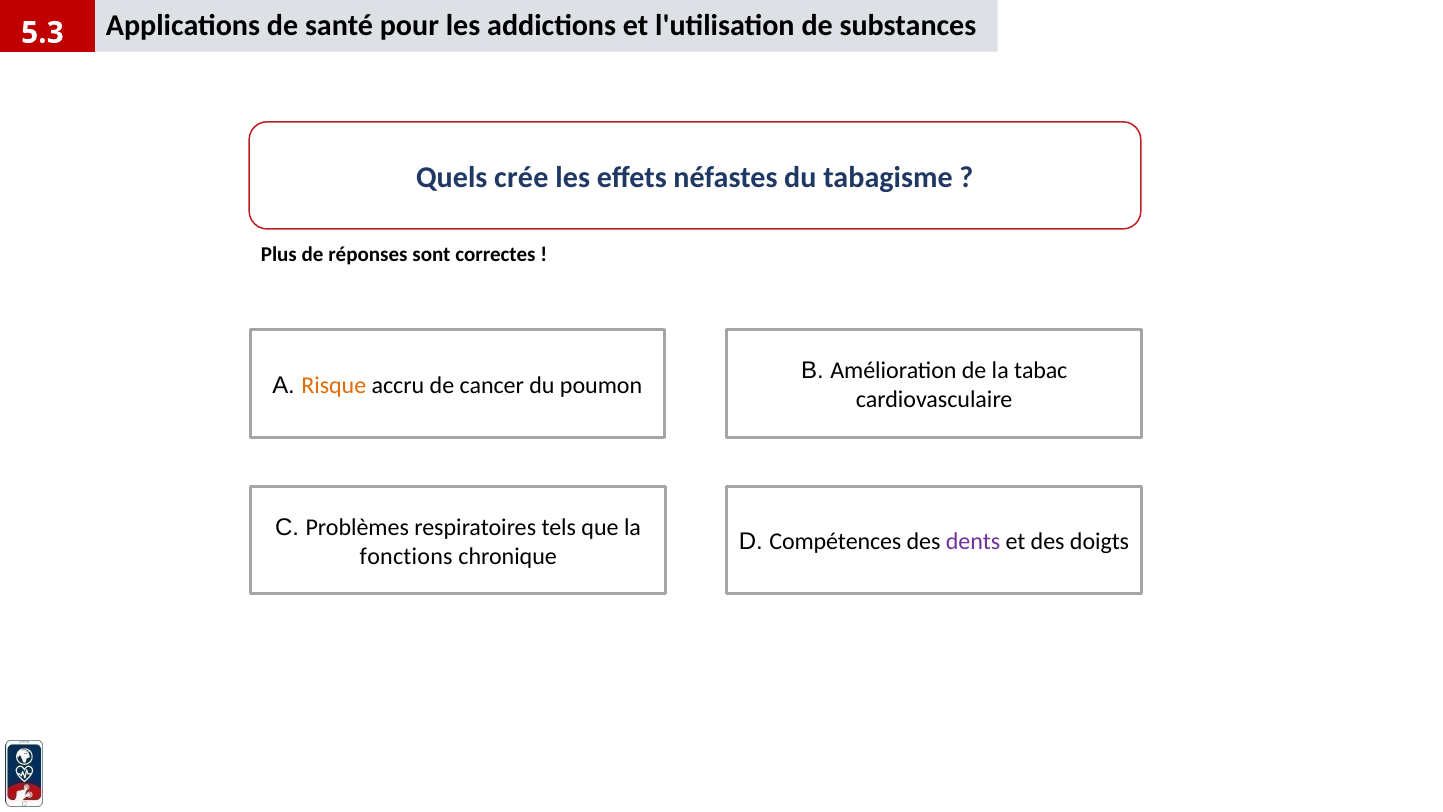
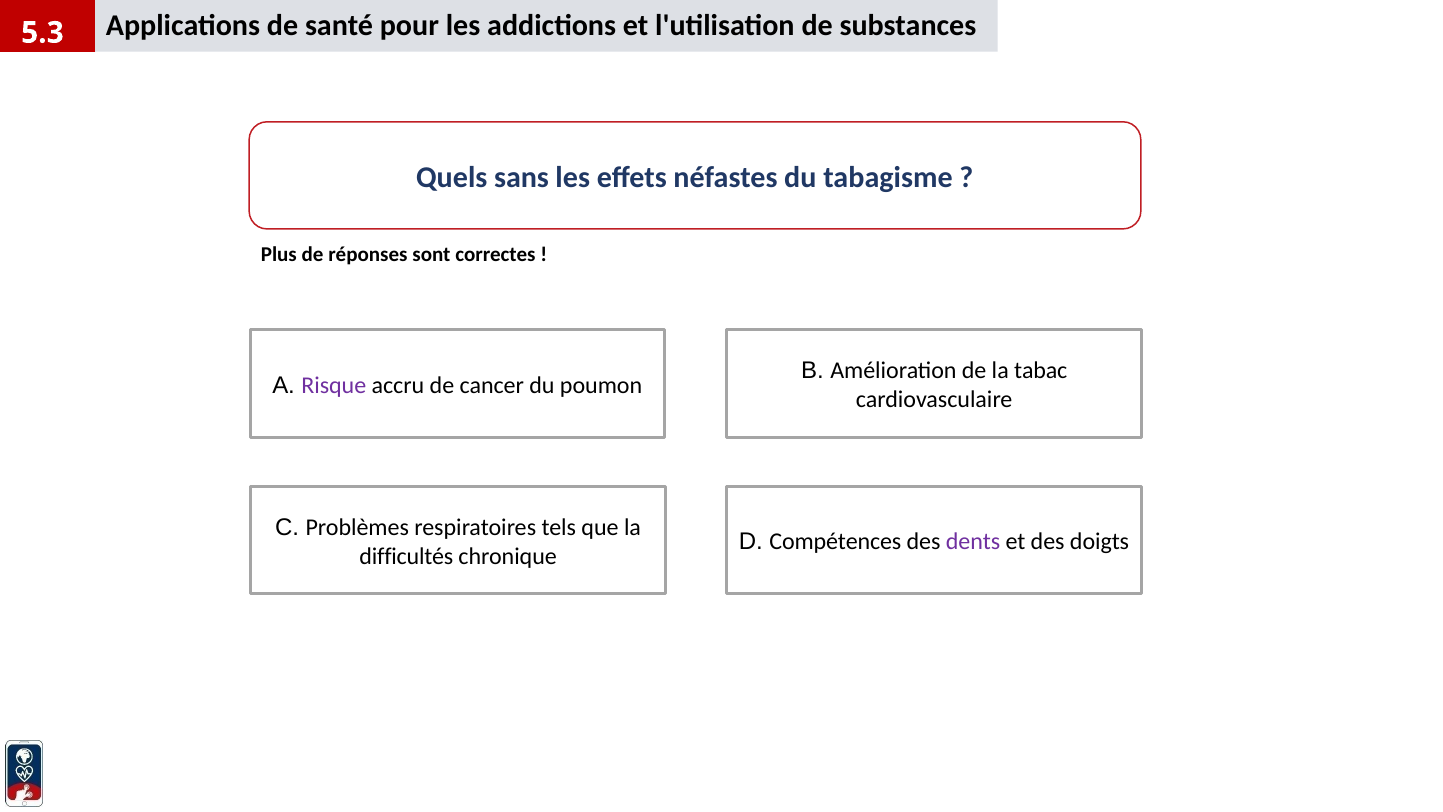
crée: crée -> sans
Risque colour: orange -> purple
fonctions: fonctions -> difficultés
